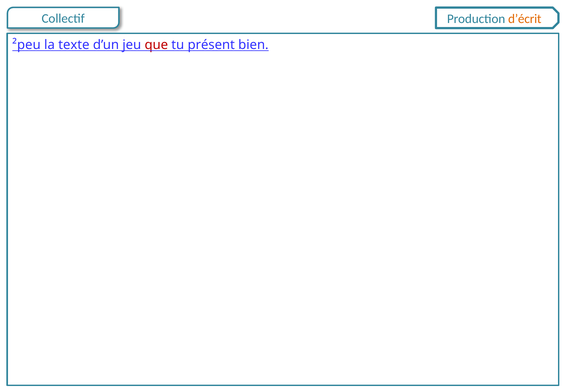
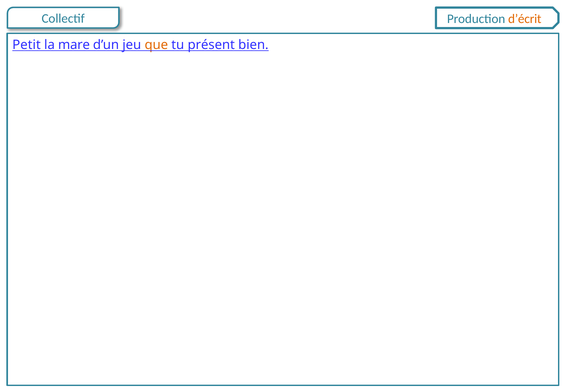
²peu: ²peu -> Petit
texte: texte -> mare
que colour: red -> orange
